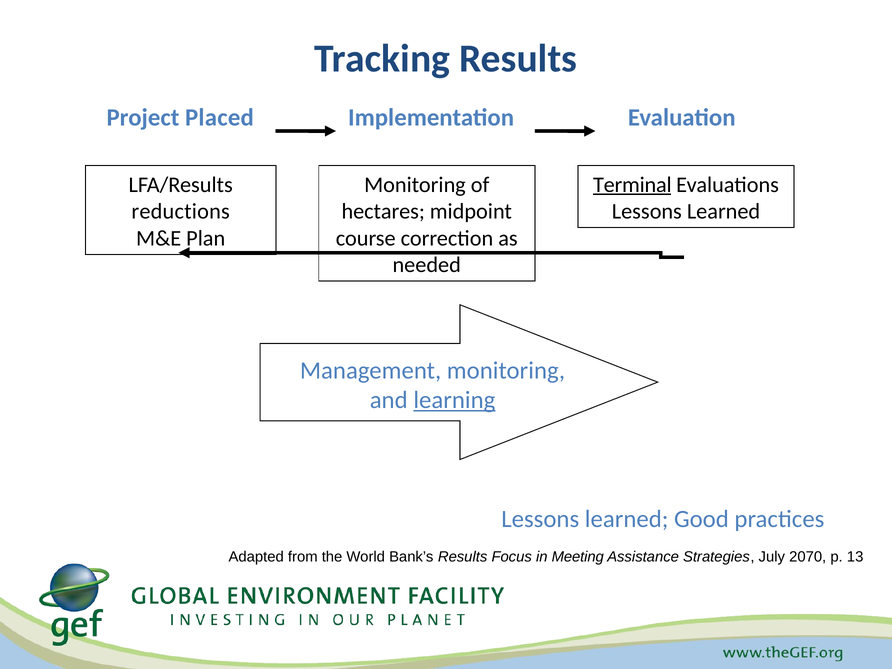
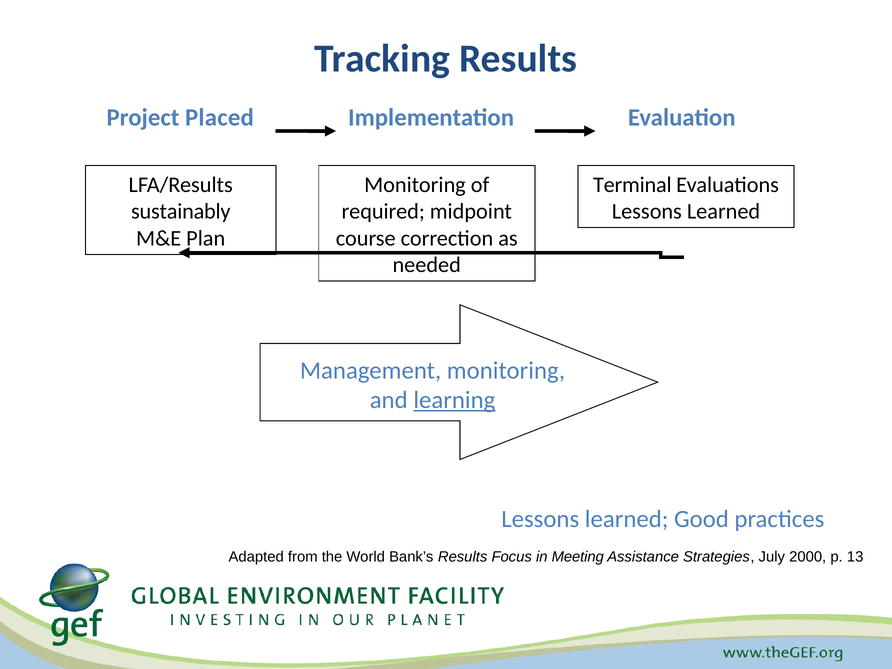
Terminal underline: present -> none
reductions: reductions -> sustainably
hectares: hectares -> required
2070: 2070 -> 2000
